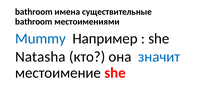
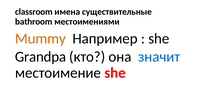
bathroom at (34, 12): bathroom -> classroom
Mummy colour: blue -> orange
Natasha: Natasha -> Grandpa
